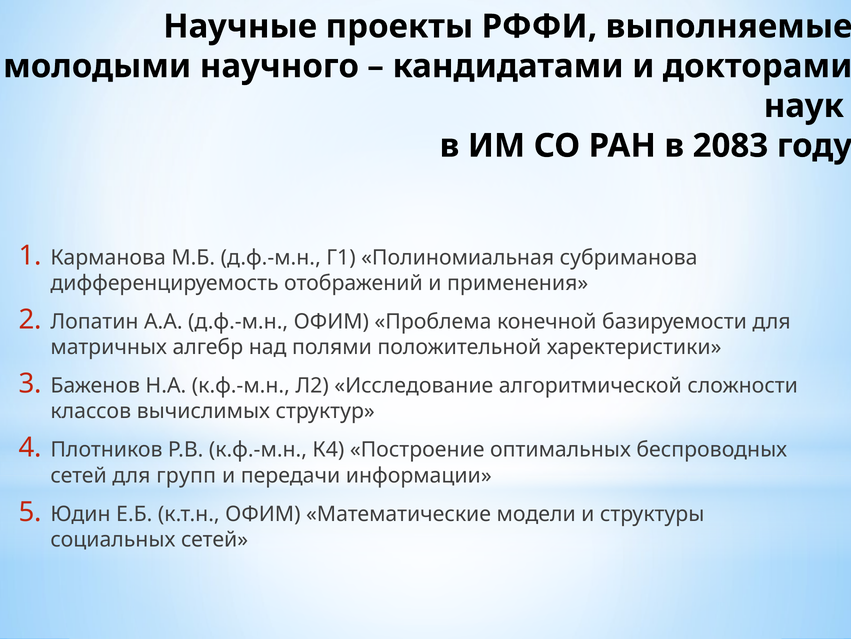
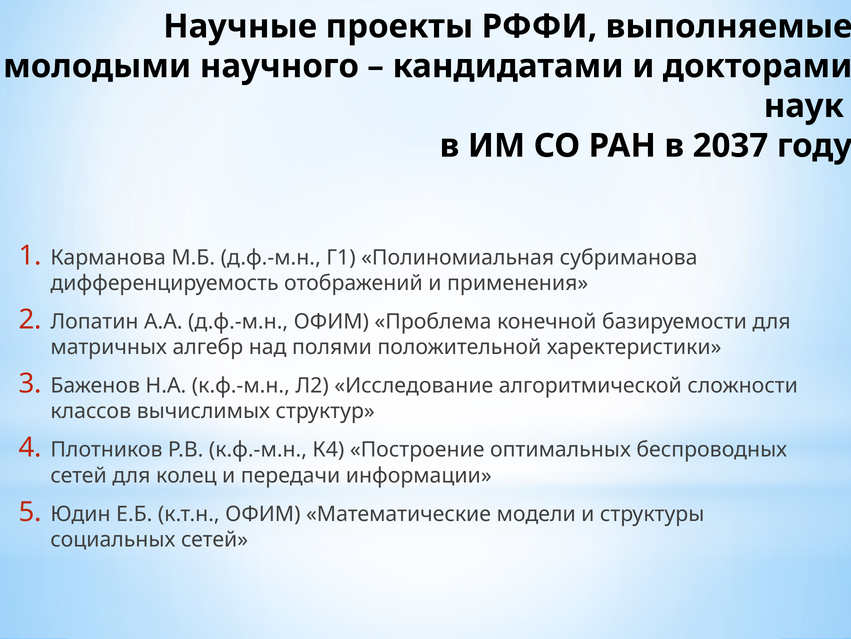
2083: 2083 -> 2037
групп: групп -> колец
